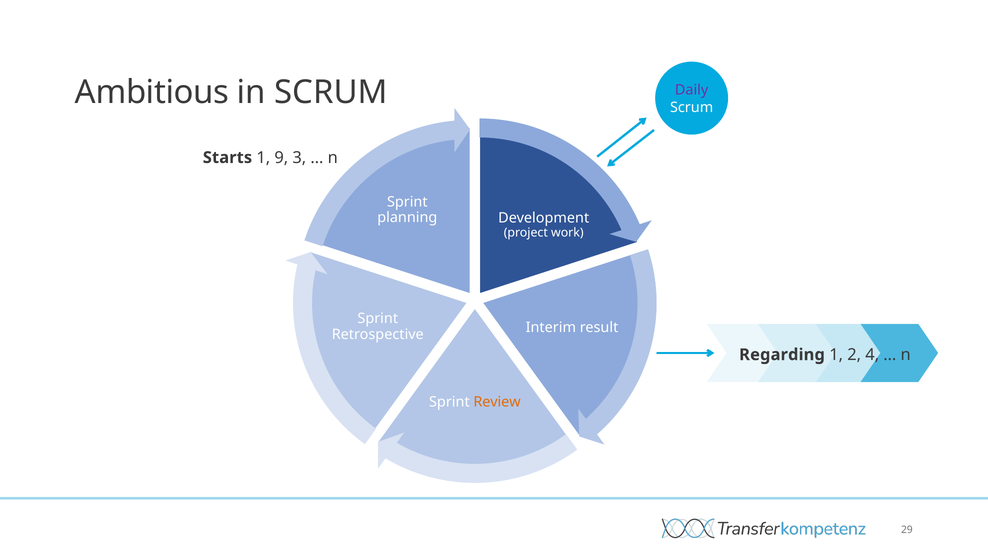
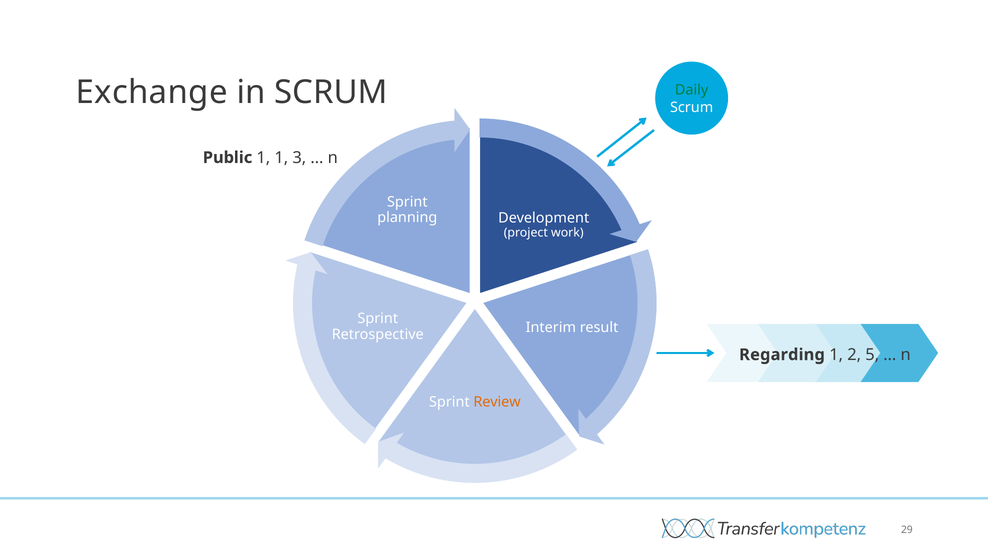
Ambitious: Ambitious -> Exchange
Daily colour: purple -> green
Starts: Starts -> Public
1 9: 9 -> 1
4: 4 -> 5
